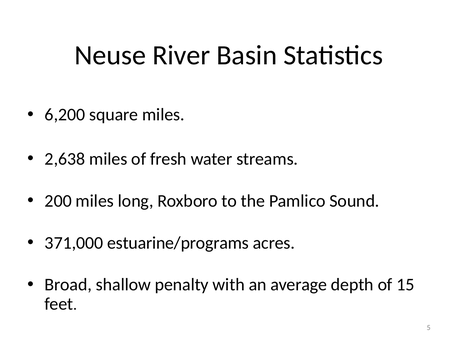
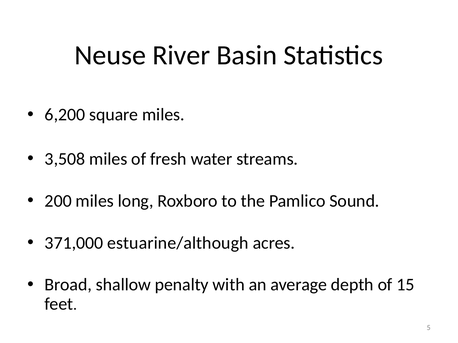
2,638: 2,638 -> 3,508
estuarine/programs: estuarine/programs -> estuarine/although
